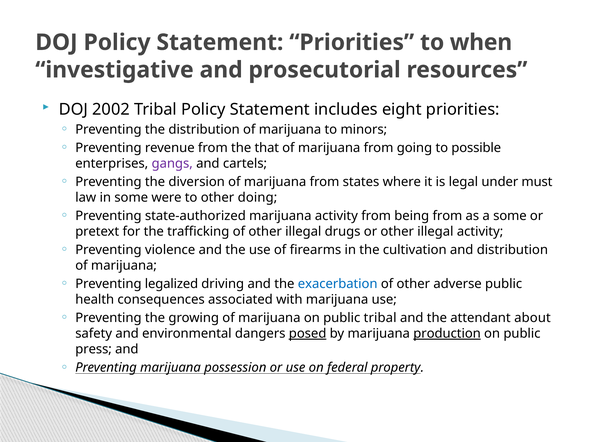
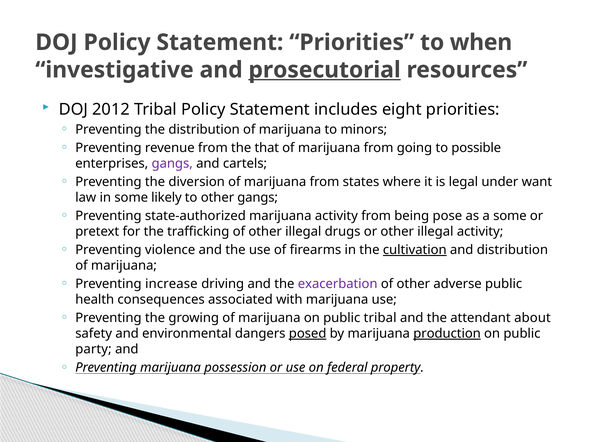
prosecutorial underline: none -> present
2002: 2002 -> 2012
must: must -> want
were: were -> likely
other doing: doing -> gangs
being from: from -> pose
cultivation underline: none -> present
legalized: legalized -> increase
exacerbation colour: blue -> purple
press: press -> party
